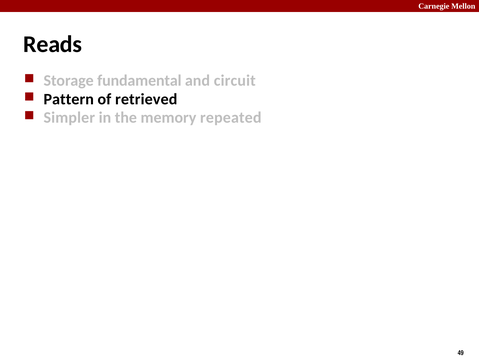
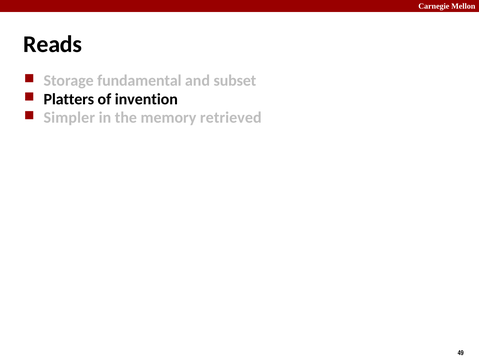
circuit: circuit -> subset
Pattern: Pattern -> Platters
retrieved: retrieved -> invention
repeated: repeated -> retrieved
